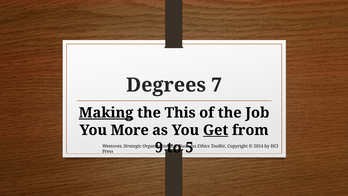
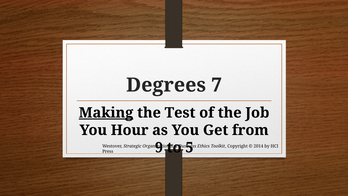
This: This -> Test
More: More -> Hour
Get underline: present -> none
